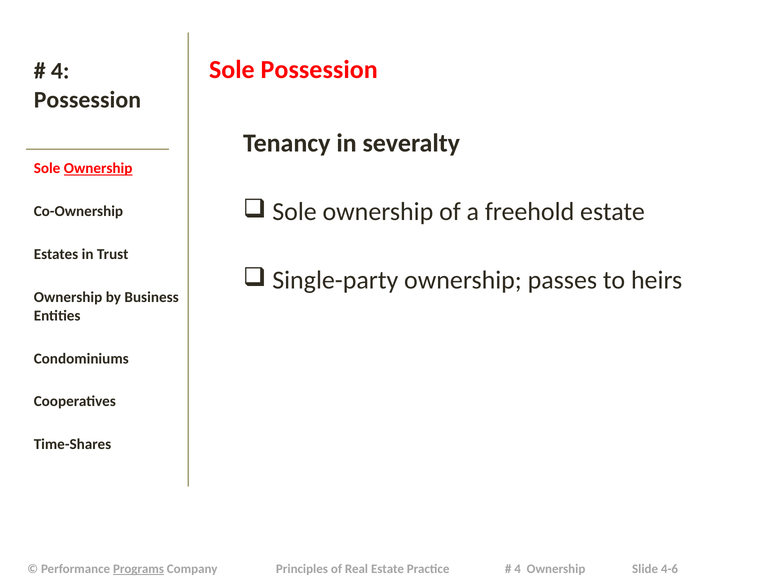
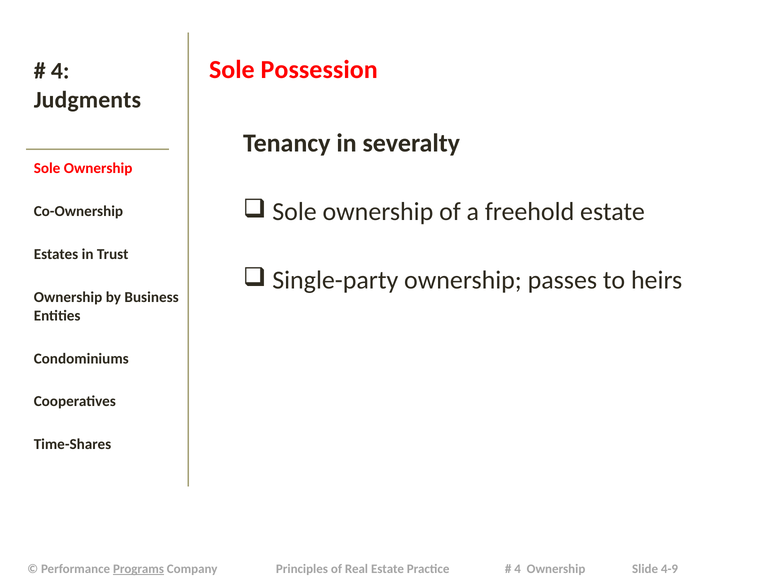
Possession at (87, 100): Possession -> Judgments
Ownership at (98, 168) underline: present -> none
4-6: 4-6 -> 4-9
